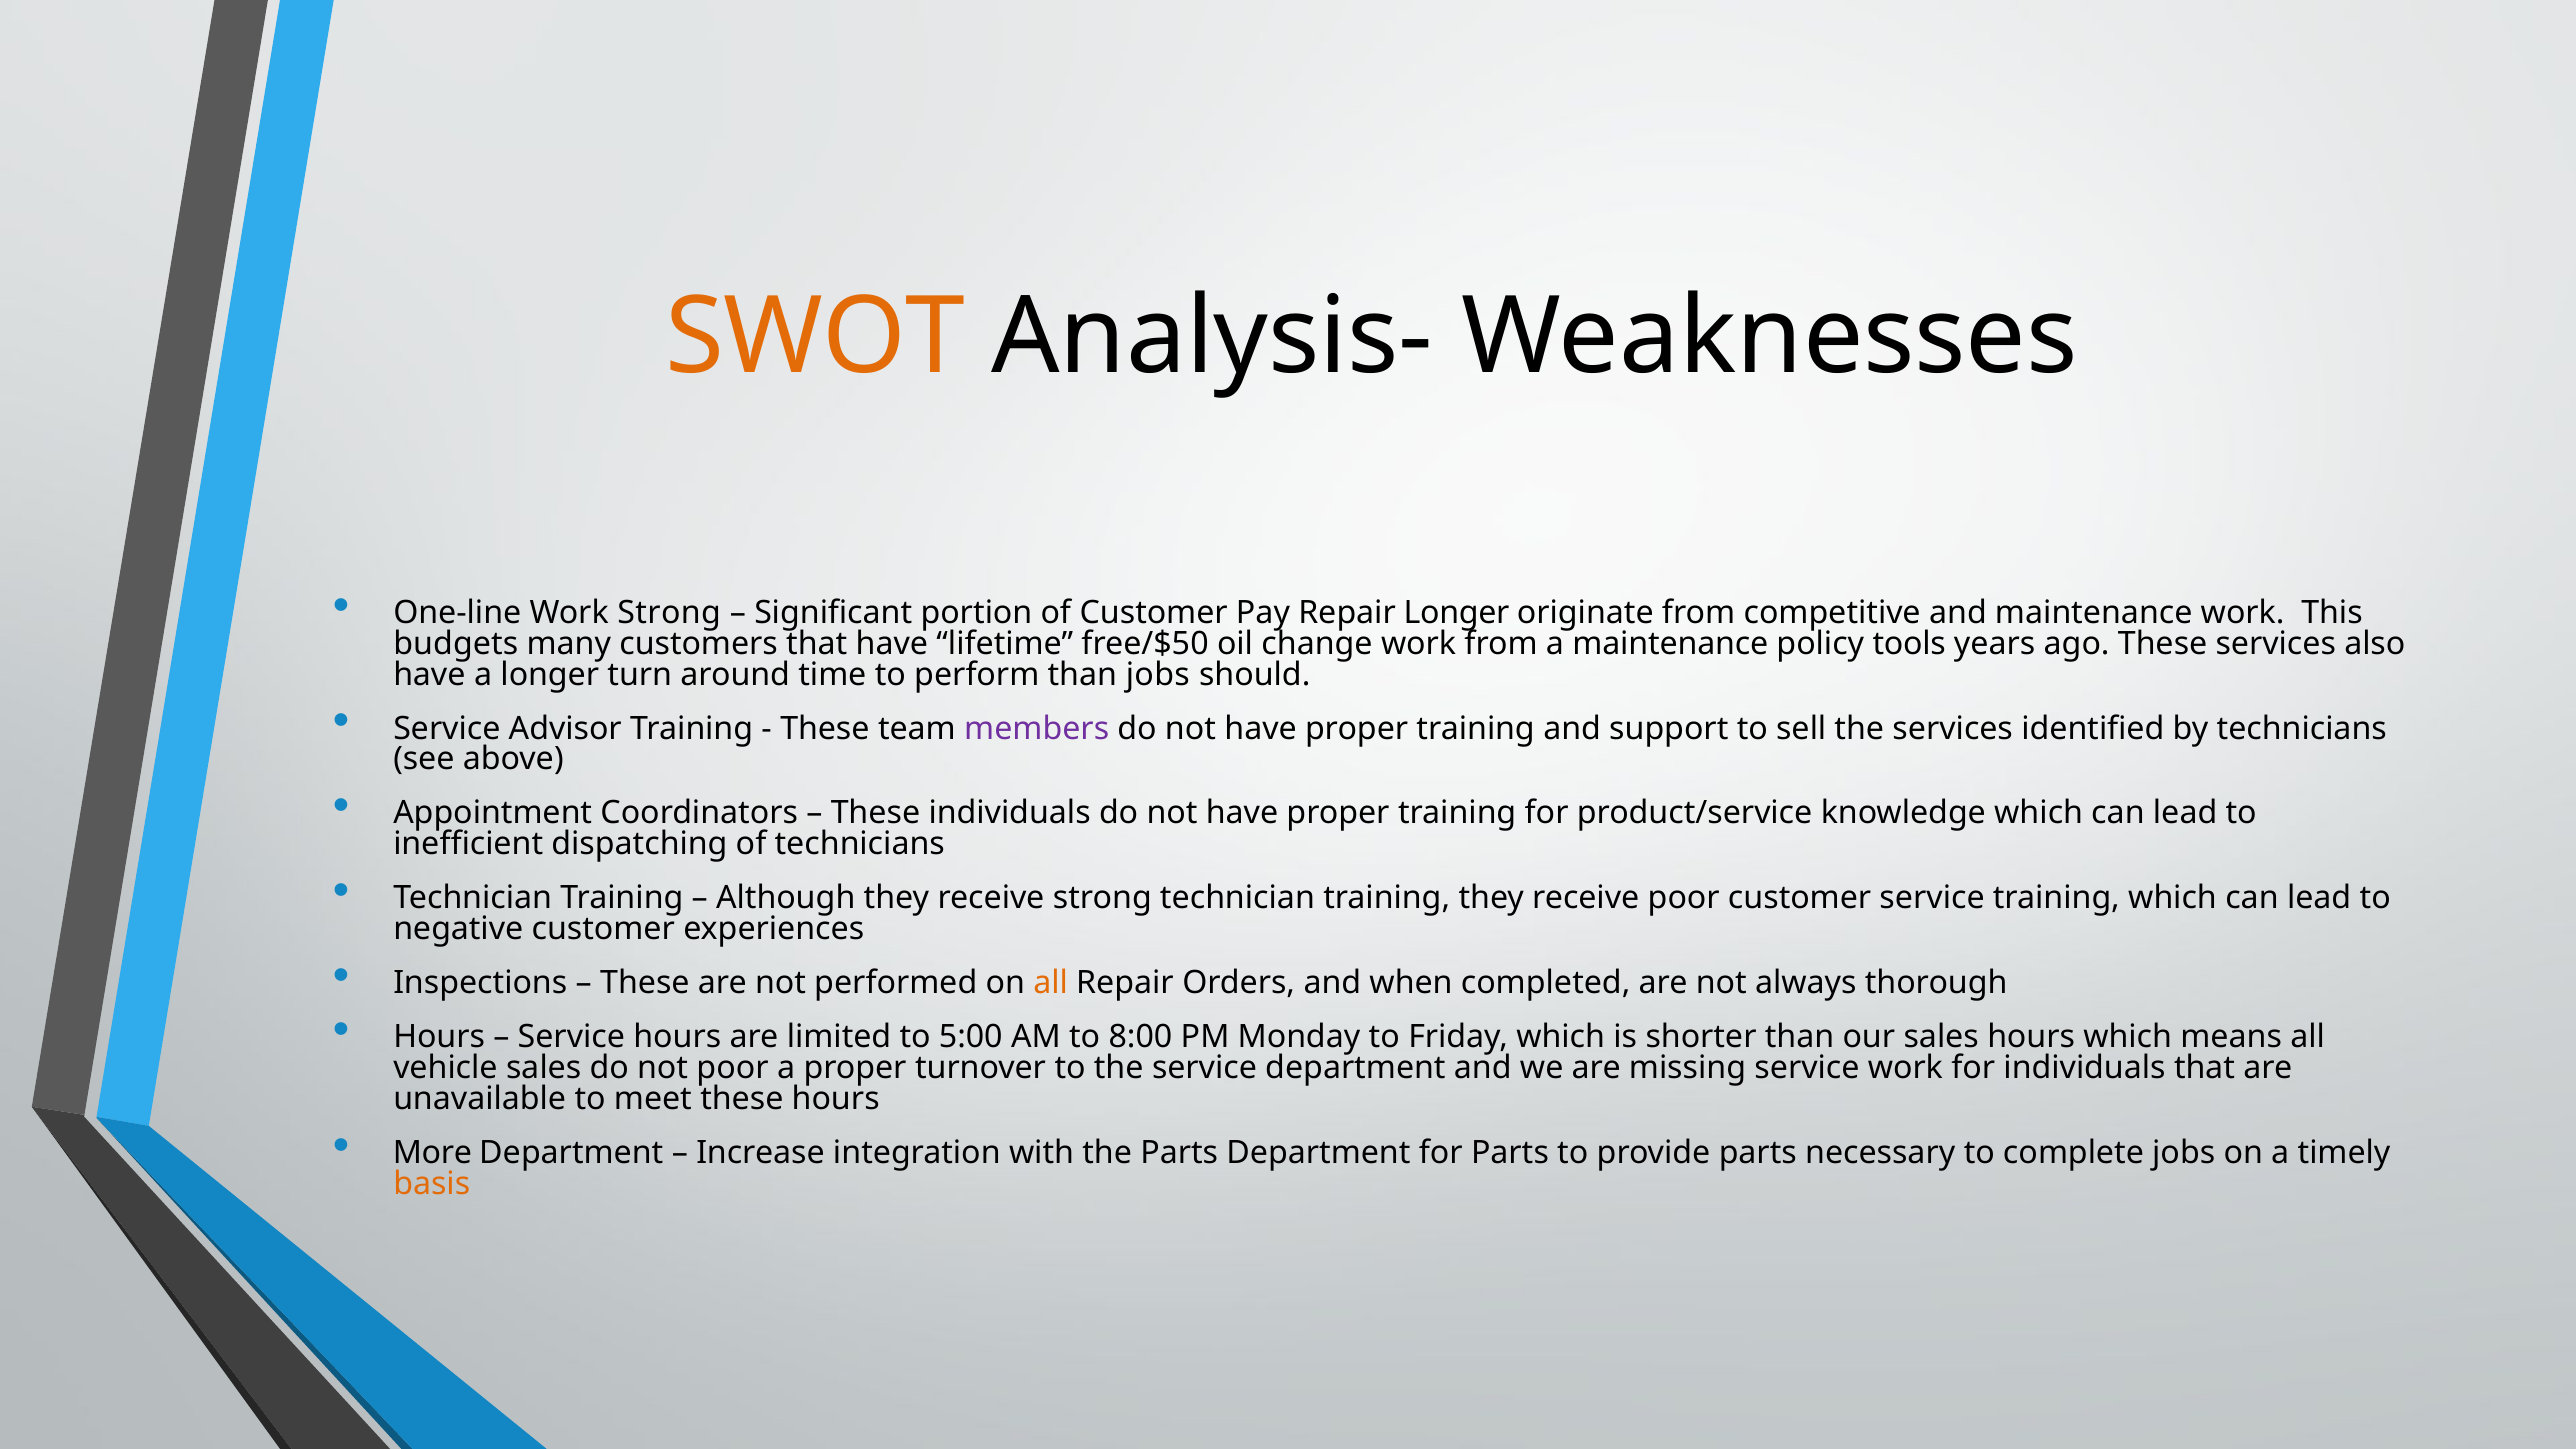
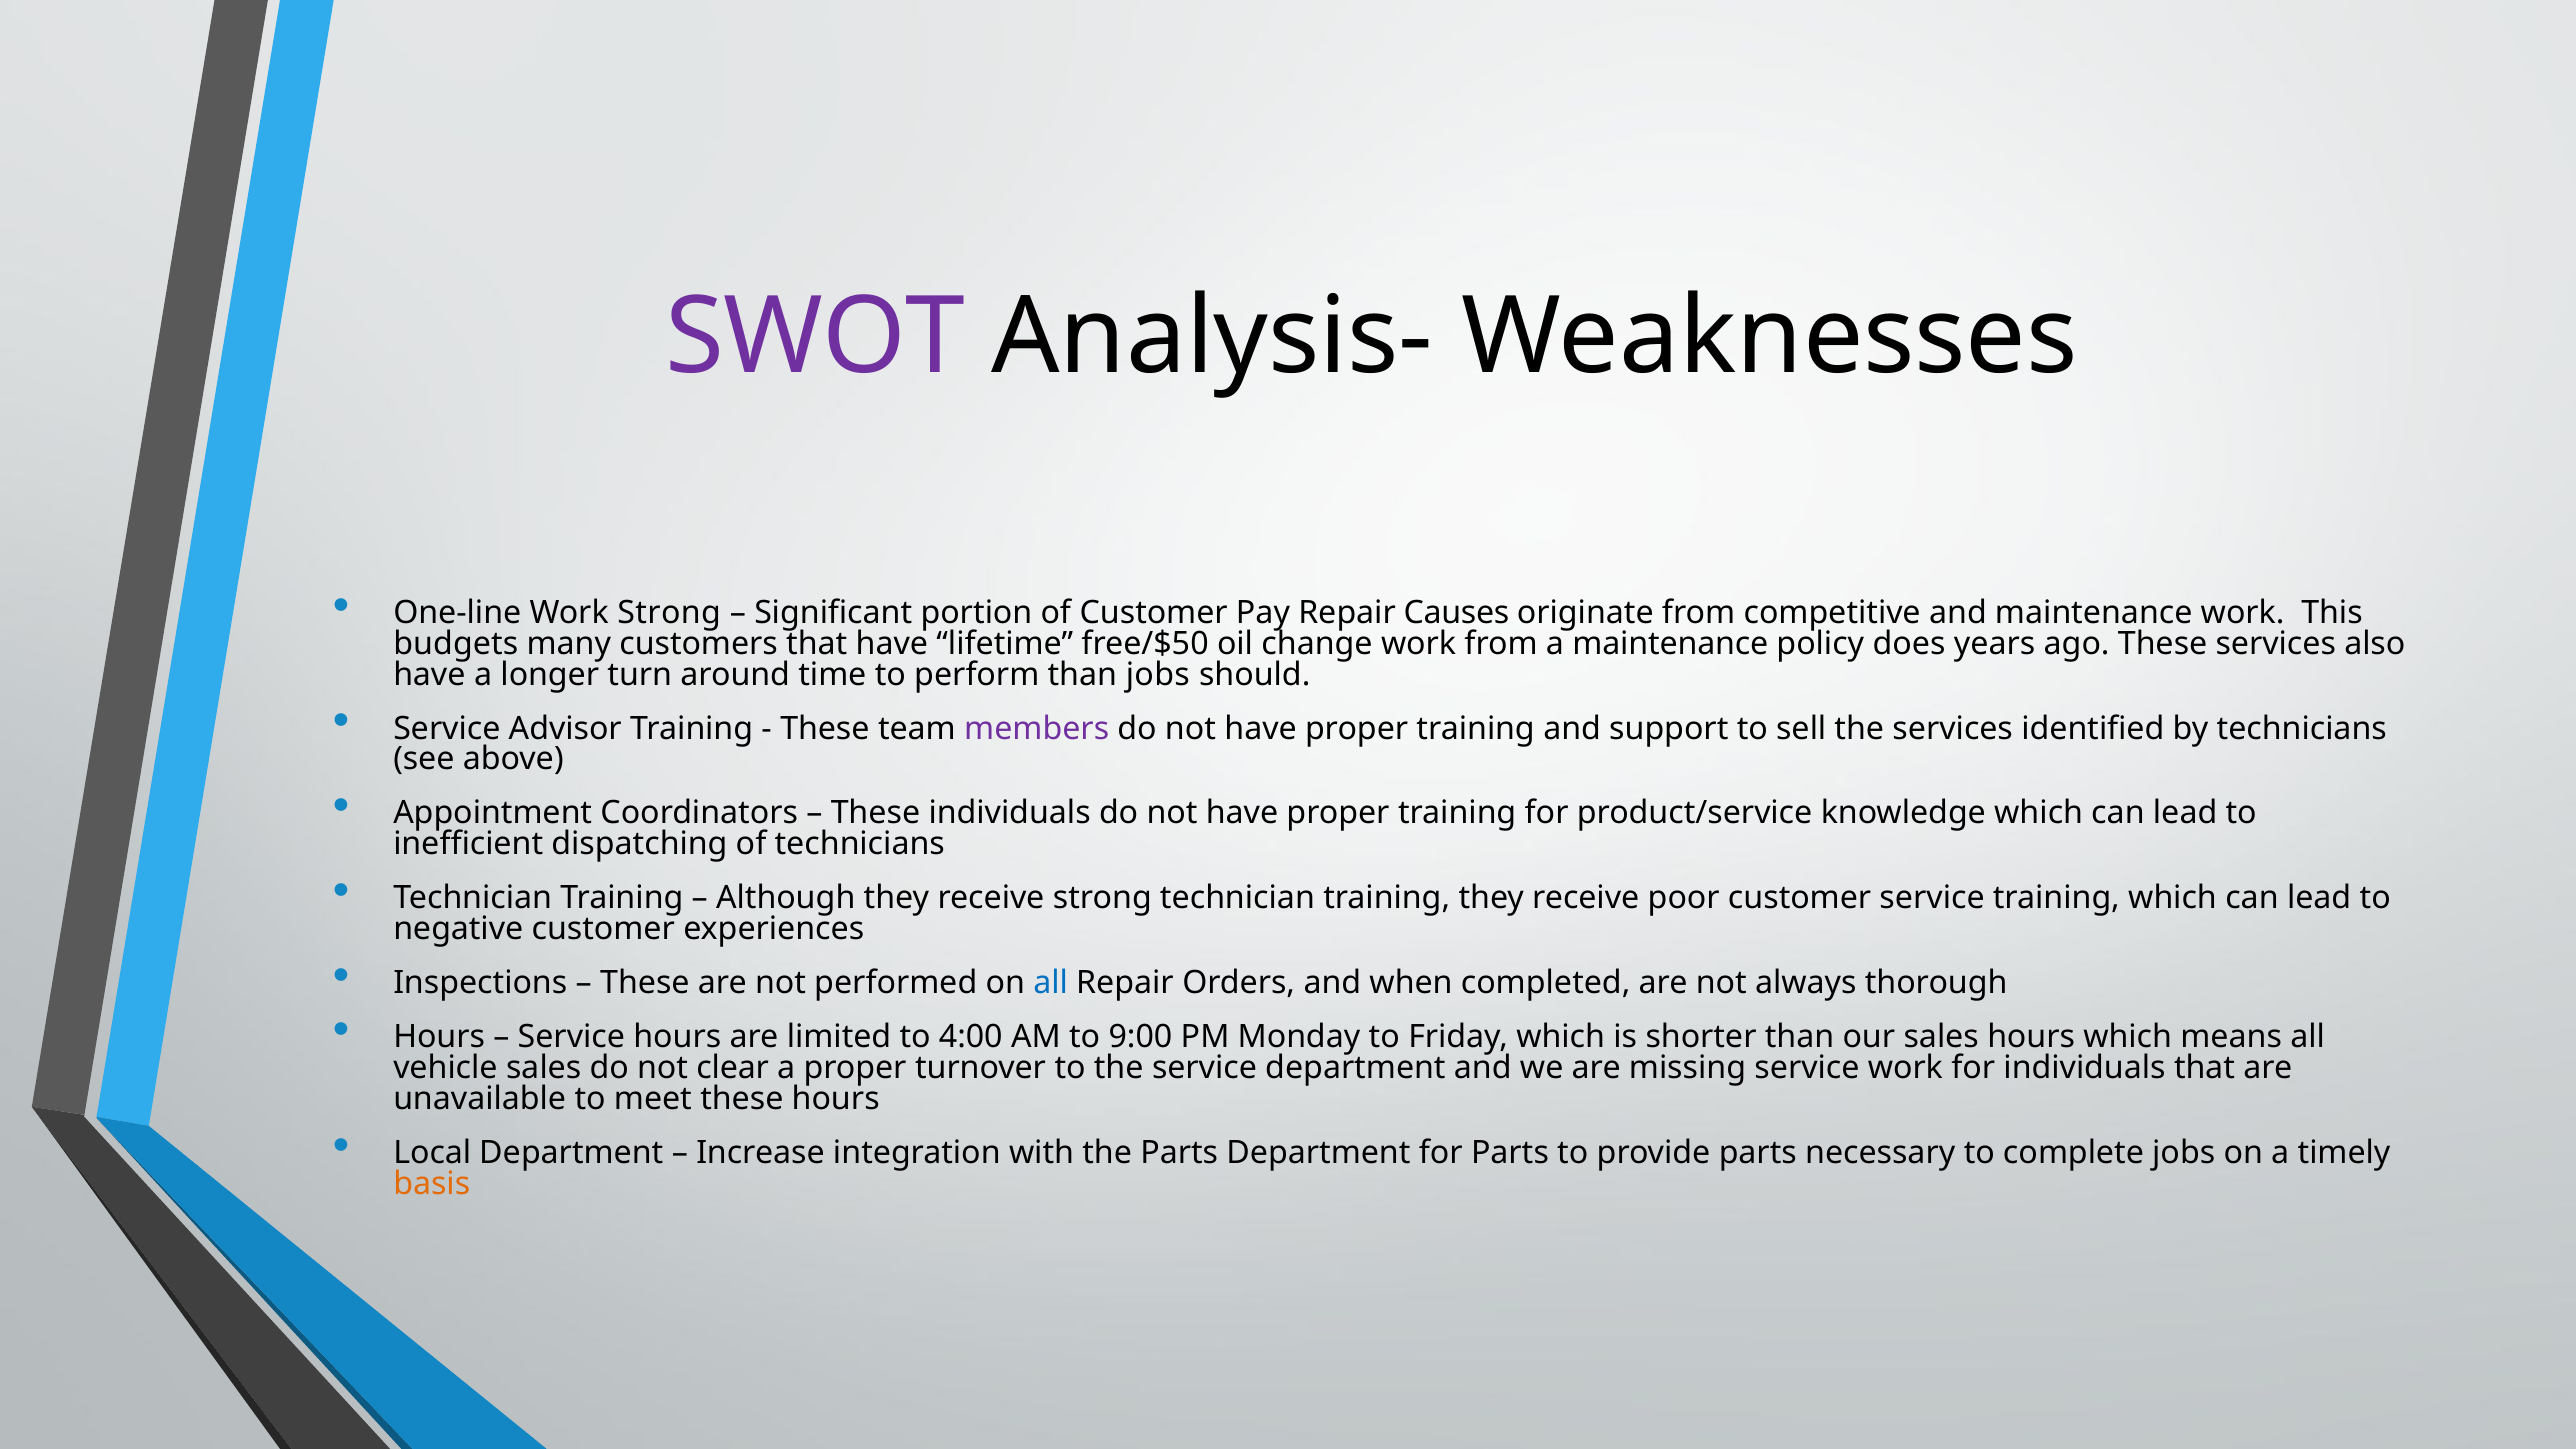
SWOT colour: orange -> purple
Repair Longer: Longer -> Causes
tools: tools -> does
all at (1051, 983) colour: orange -> blue
5:00: 5:00 -> 4:00
8:00: 8:00 -> 9:00
not poor: poor -> clear
More: More -> Local
